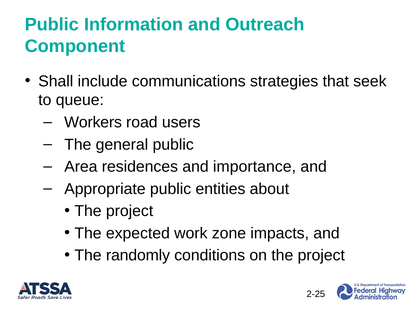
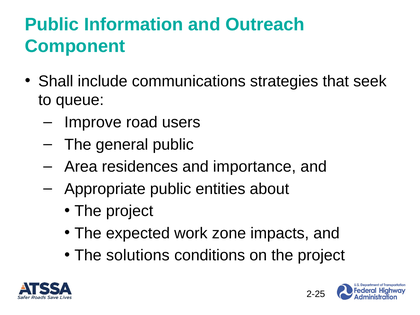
Workers: Workers -> Improve
randomly: randomly -> solutions
